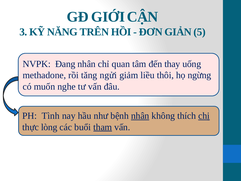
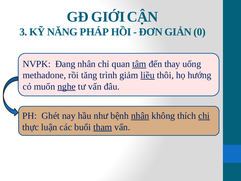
TRÊN: TRÊN -> PHÁP
5: 5 -> 0
tâm underline: none -> present
ngửi: ngửi -> trình
liều underline: none -> present
ngừng: ngừng -> hướng
nghe underline: none -> present
Tình: Tình -> Ghét
lòng: lòng -> luận
